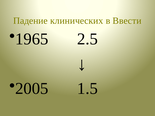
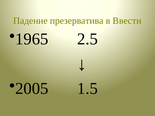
клинических: клинических -> презерватива
